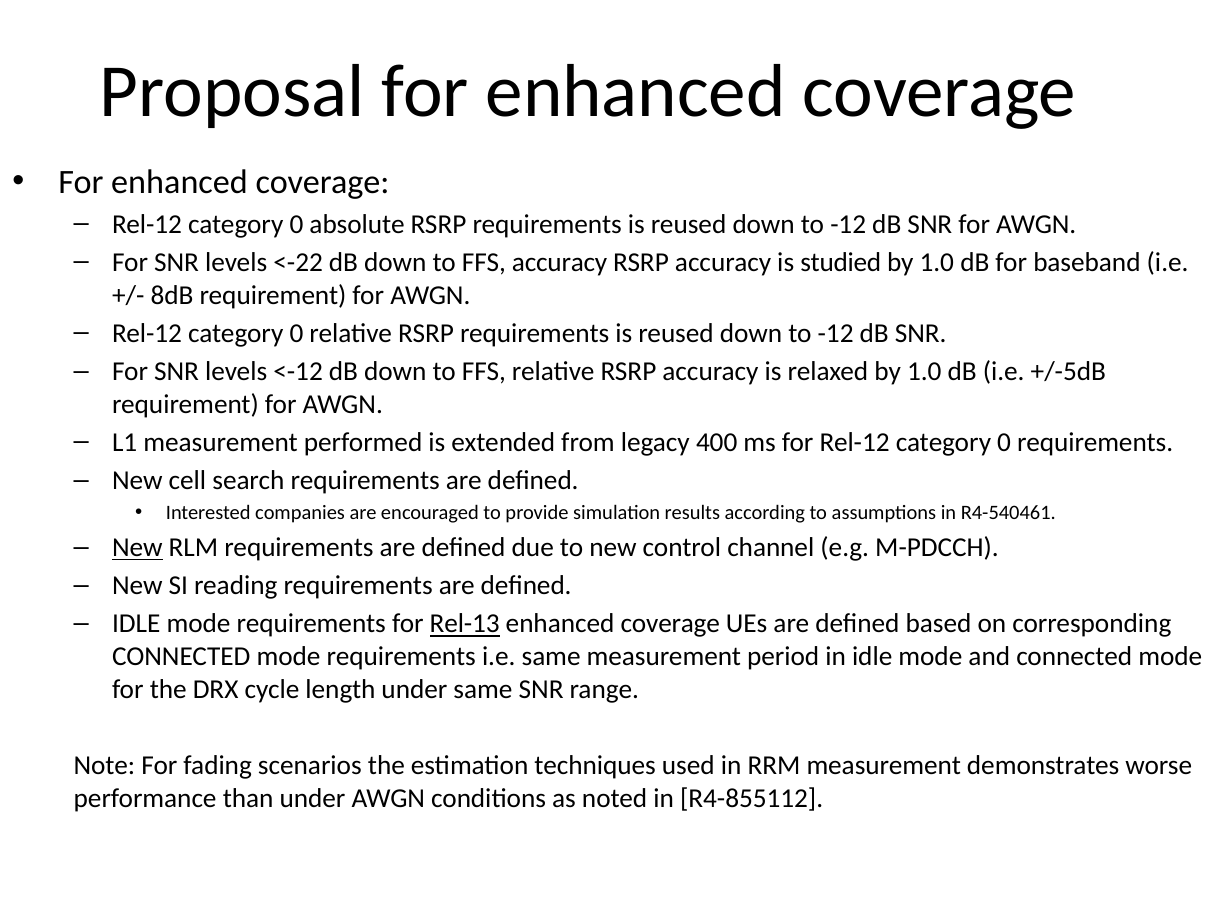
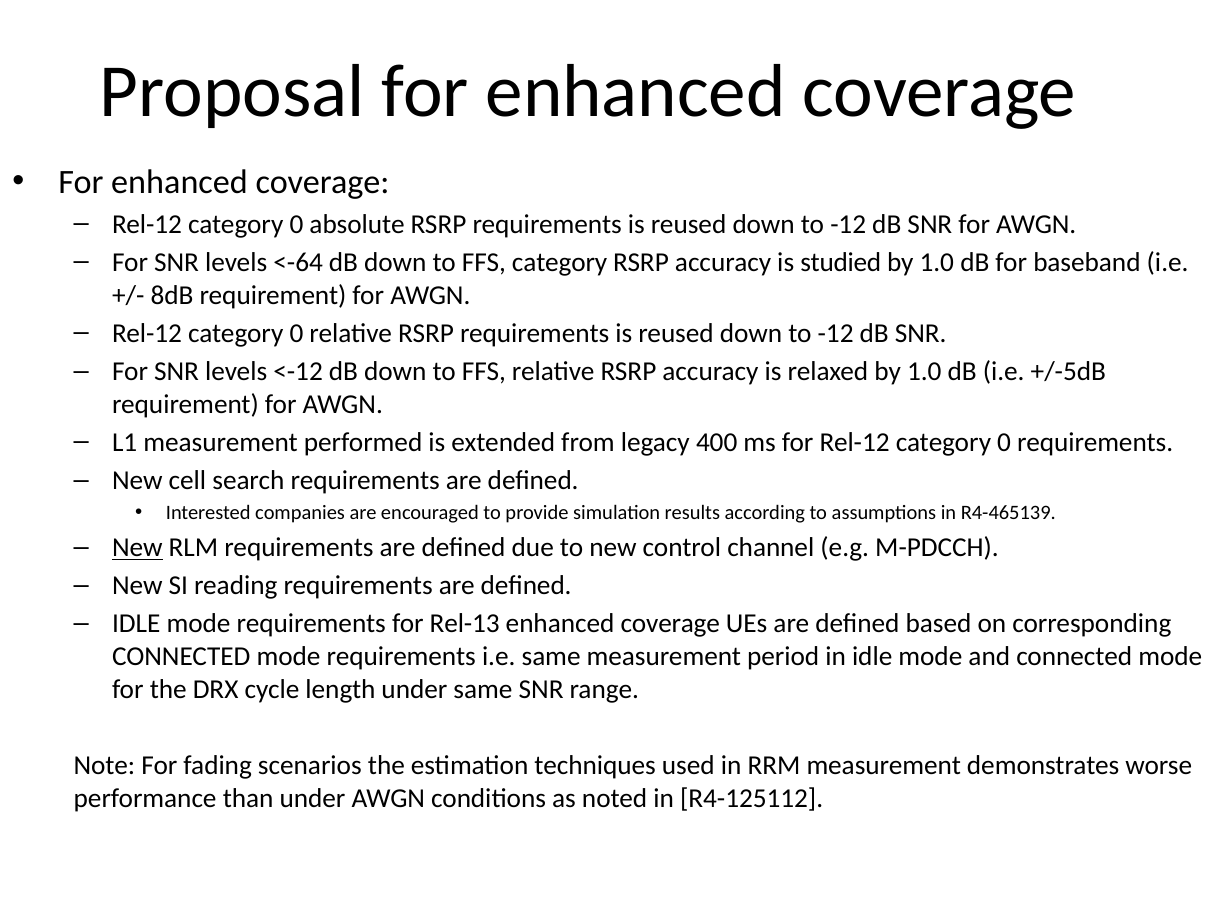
<-22: <-22 -> <-64
FFS accuracy: accuracy -> category
R4-540461: R4-540461 -> R4-465139
Rel-13 underline: present -> none
R4-855112: R4-855112 -> R4-125112
